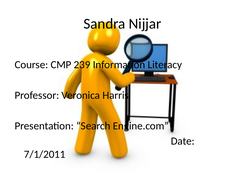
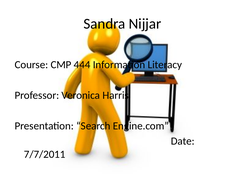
239: 239 -> 444
7/1/2011: 7/1/2011 -> 7/7/2011
